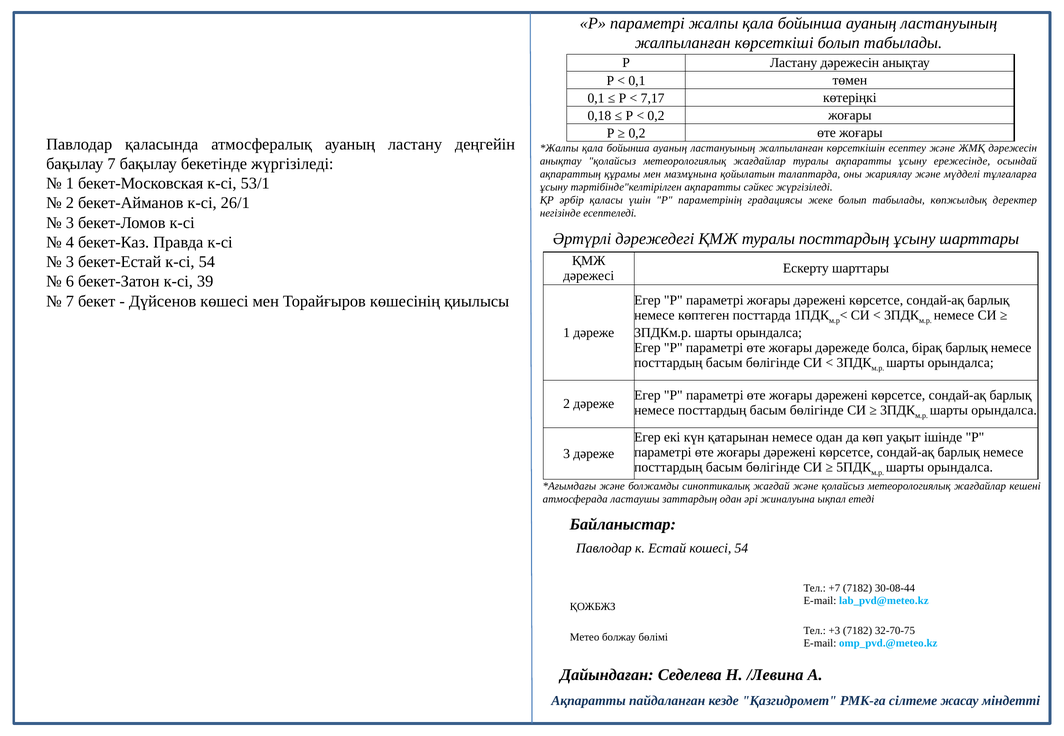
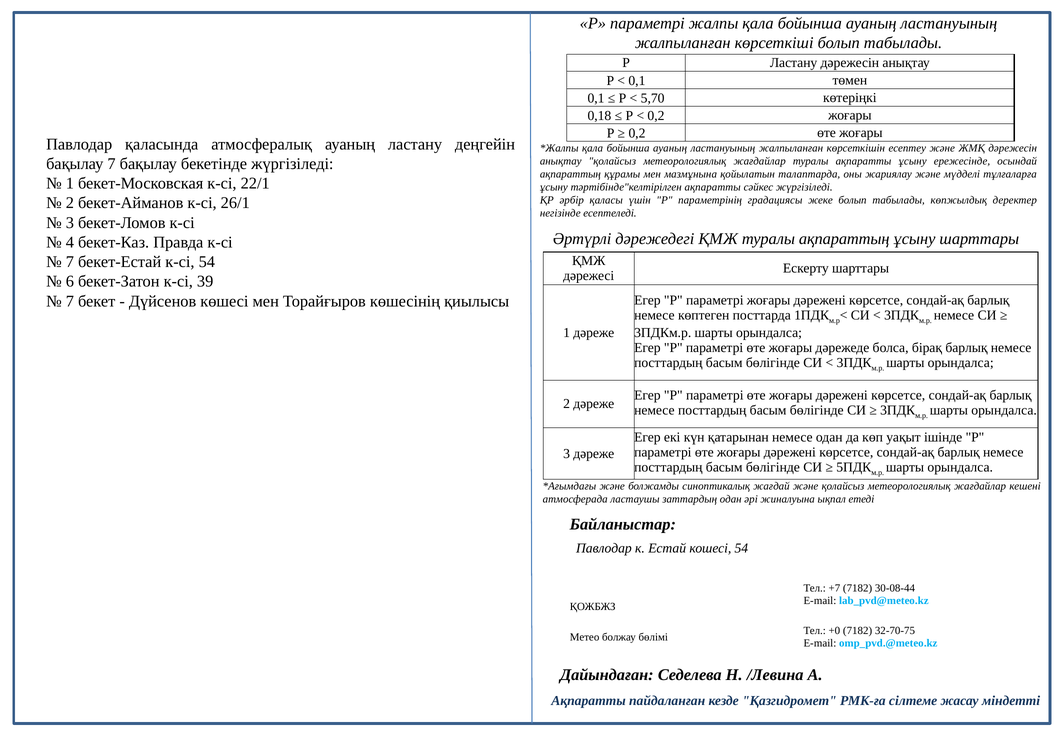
7,17: 7,17 -> 5,70
53/1: 53/1 -> 22/1
туралы посттардың: посттардың -> ақпараттың
3 at (70, 262): 3 -> 7
+3: +3 -> +0
